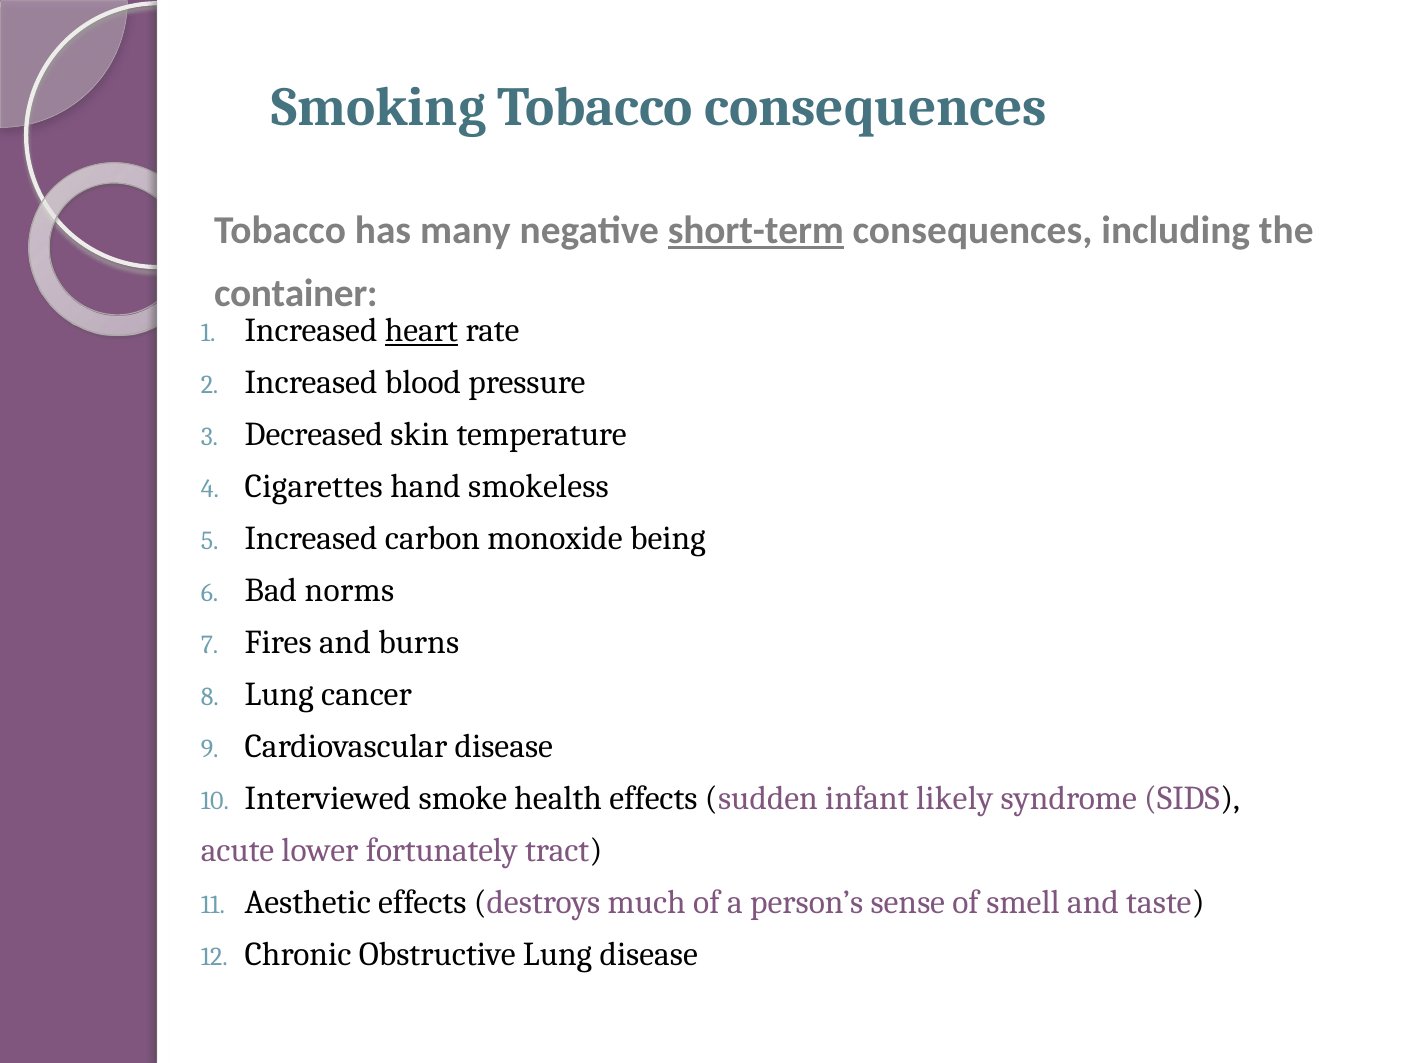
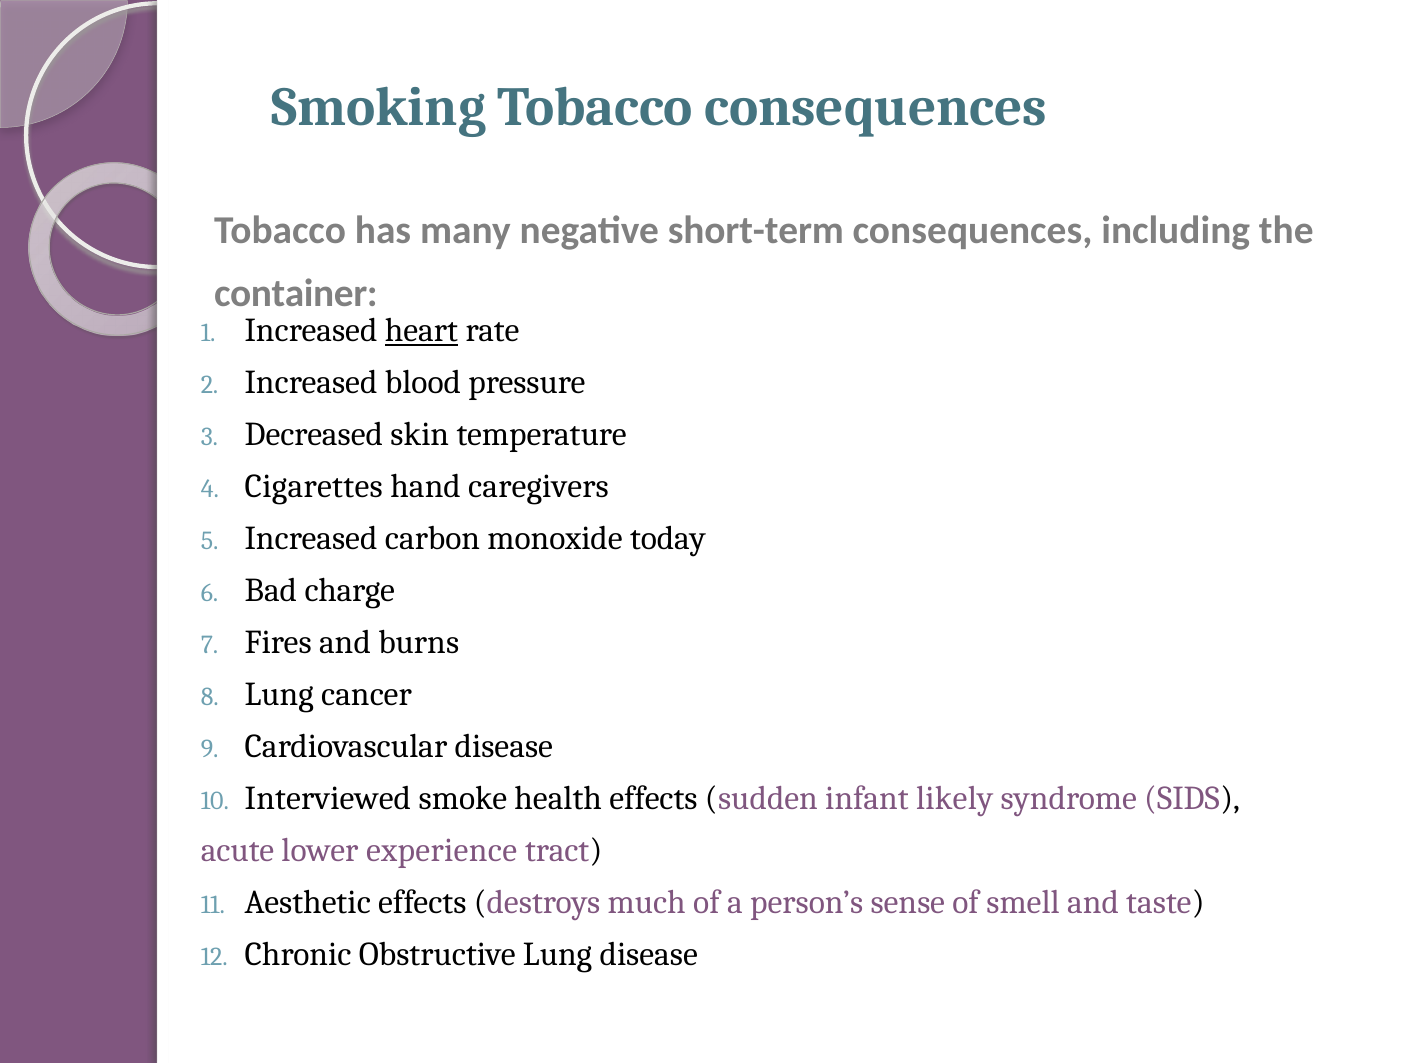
short-term underline: present -> none
smokeless: smokeless -> caregivers
being: being -> today
norms: norms -> charge
fortunately: fortunately -> experience
